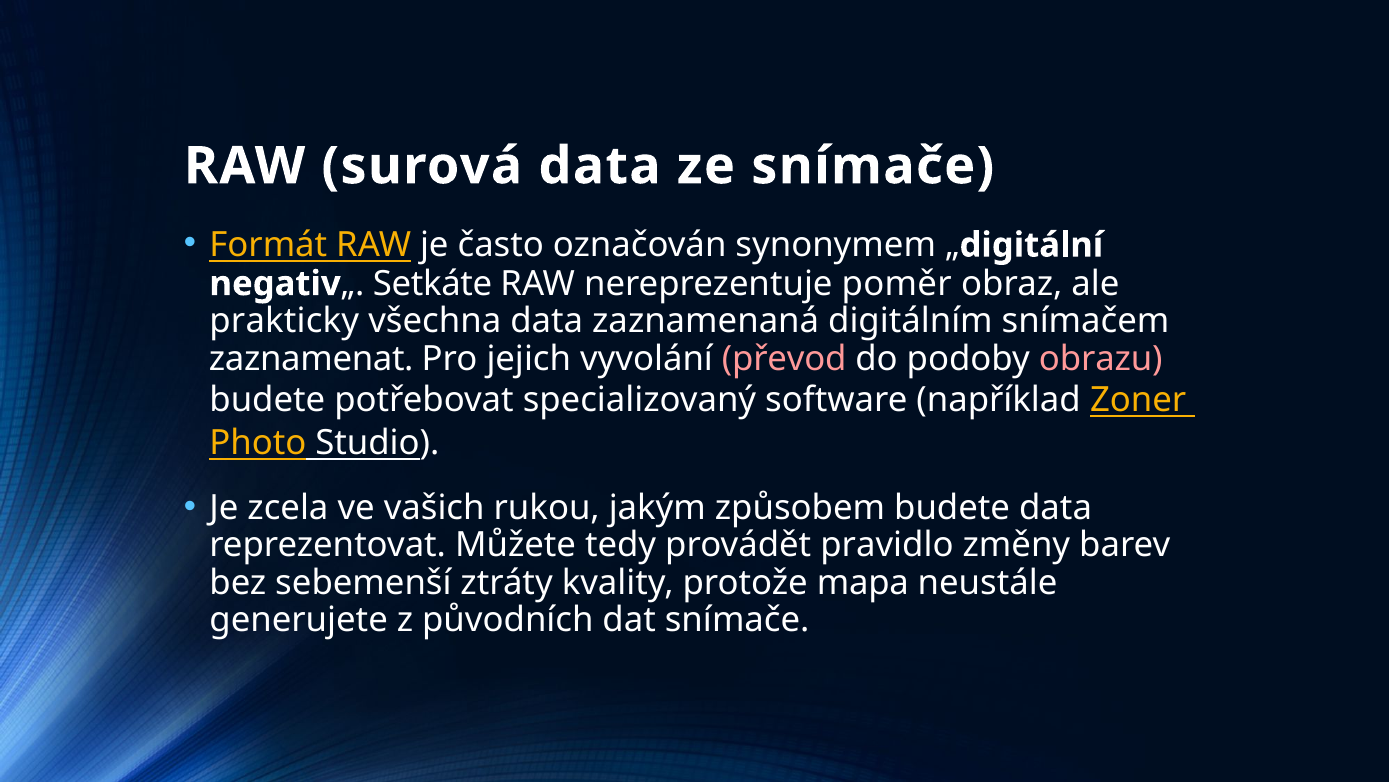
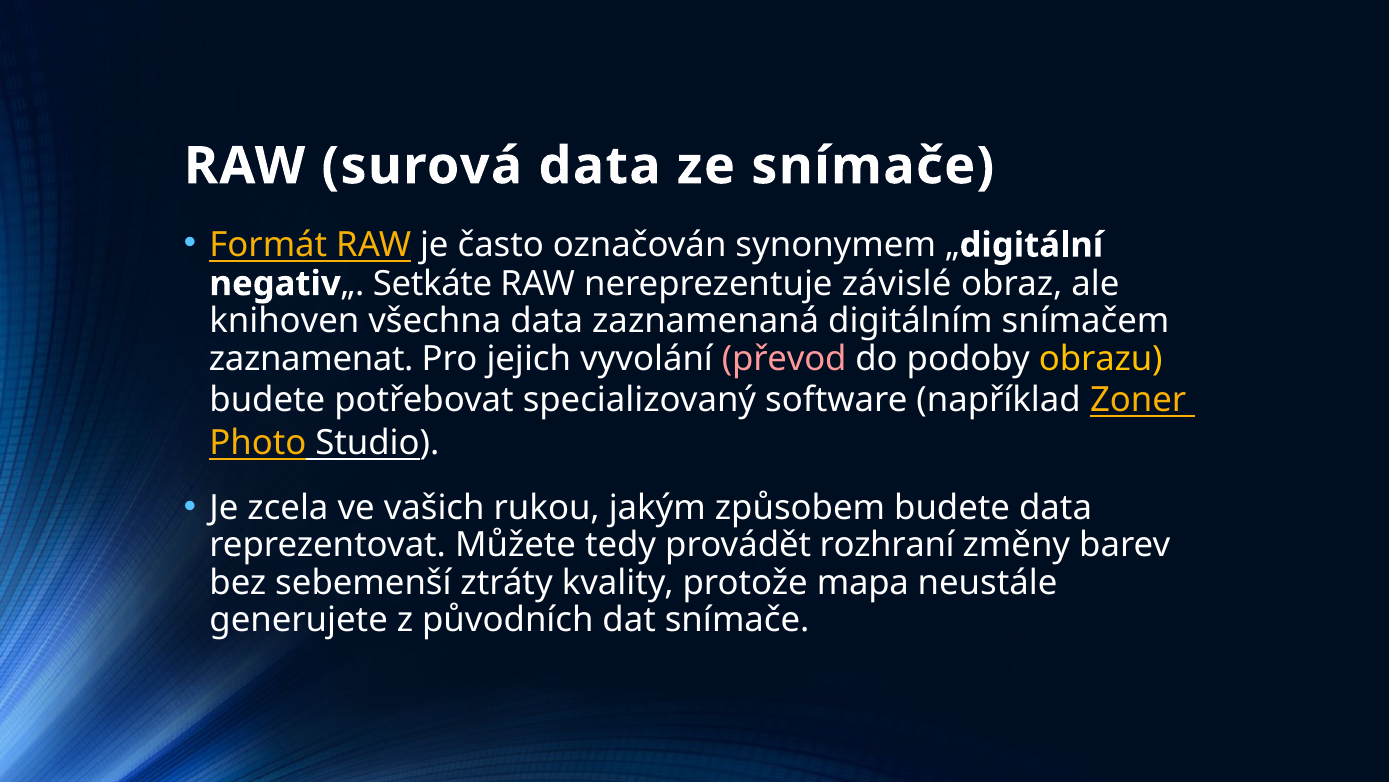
poměr: poměr -> závislé
prakticky: prakticky -> knihoven
obrazu colour: pink -> yellow
pravidlo: pravidlo -> rozhraní
